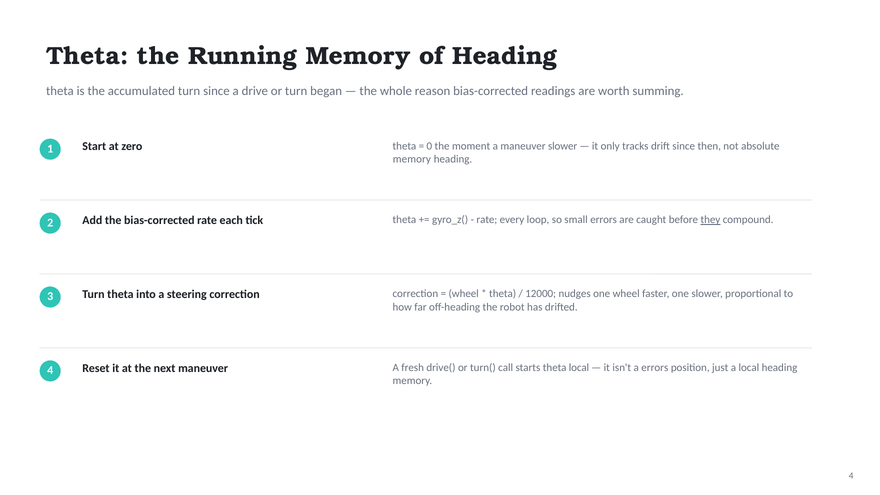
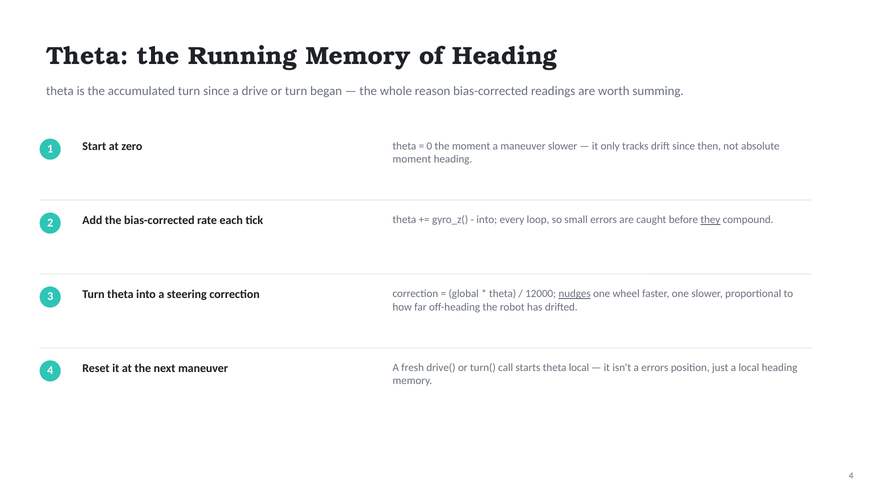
memory at (412, 159): memory -> moment
rate at (487, 220): rate -> into
wheel at (464, 294): wheel -> global
nudges underline: none -> present
